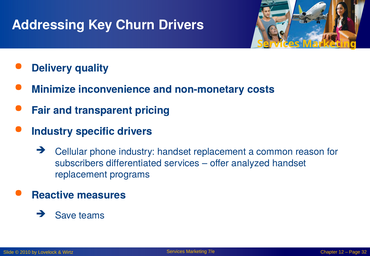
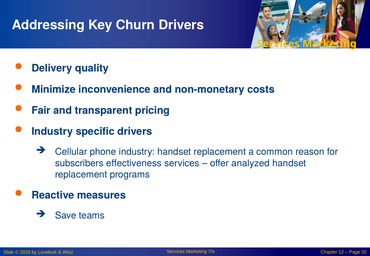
differentiated: differentiated -> effectiveness
